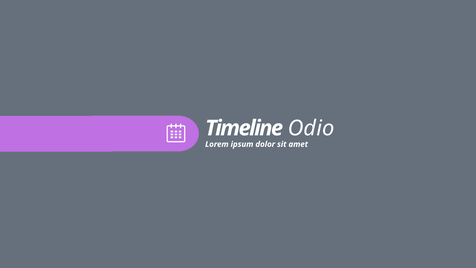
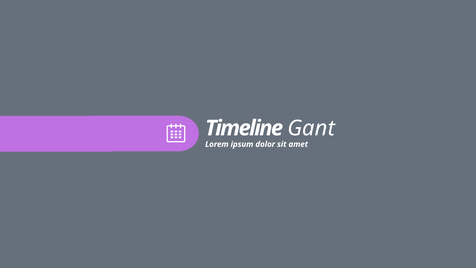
Odio: Odio -> Gant
